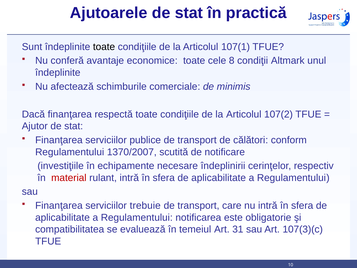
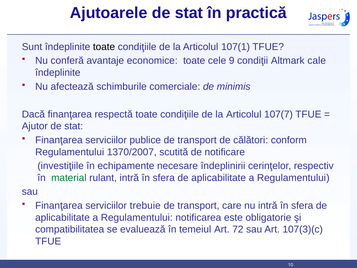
8: 8 -> 9
unul: unul -> cale
107(2: 107(2 -> 107(7
material colour: red -> green
31: 31 -> 72
